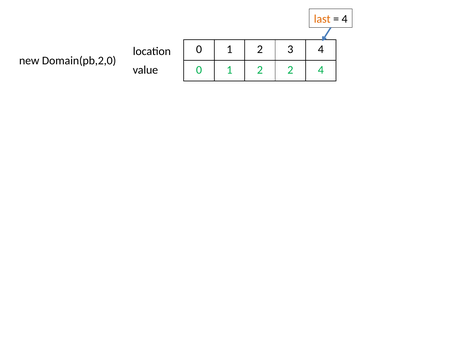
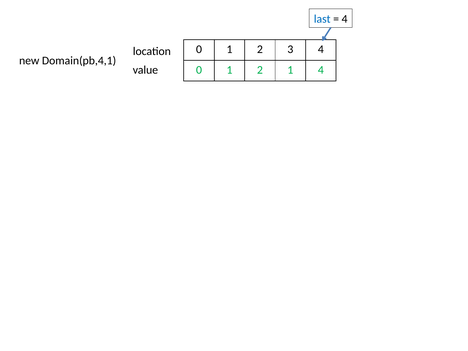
last colour: orange -> blue
Domain(pb,2,0: Domain(pb,2,0 -> Domain(pb,4,1
2 2: 2 -> 1
